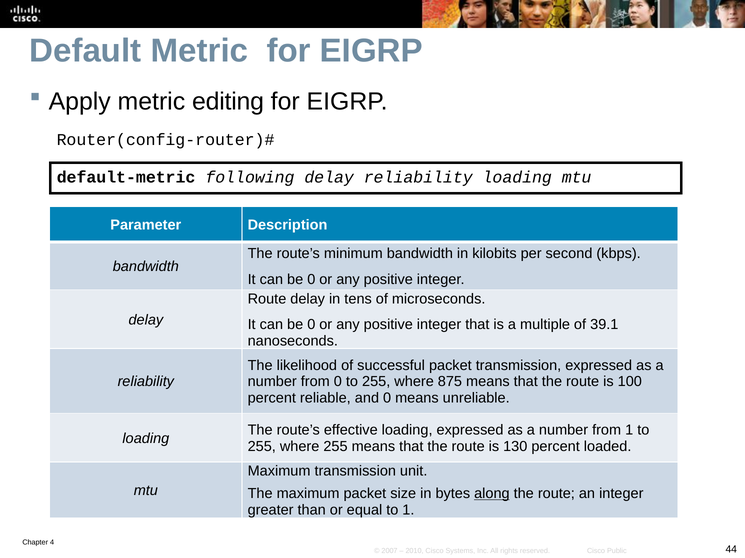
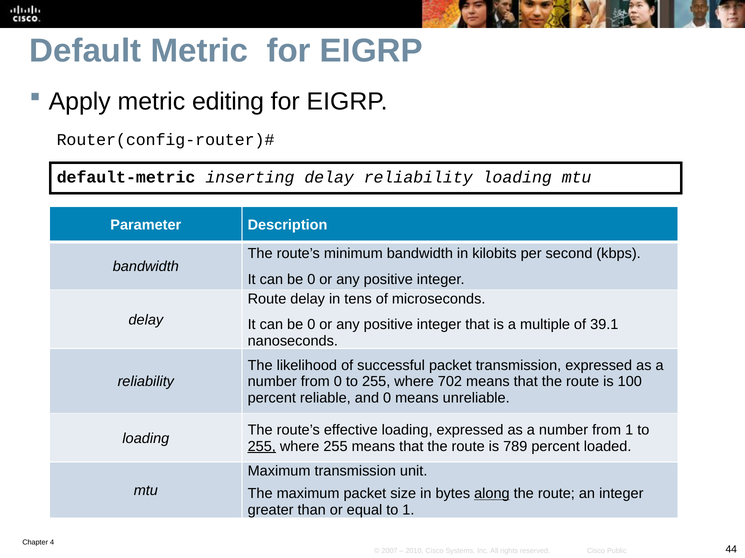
following: following -> inserting
875: 875 -> 702
255 at (262, 447) underline: none -> present
130: 130 -> 789
